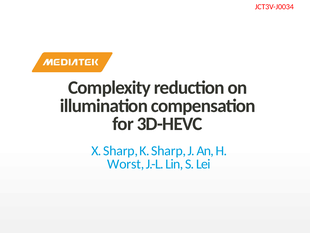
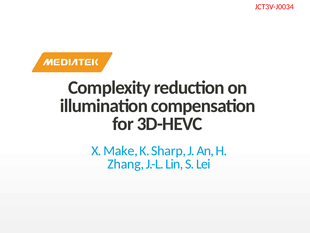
X Sharp: Sharp -> Make
Worst: Worst -> Zhang
